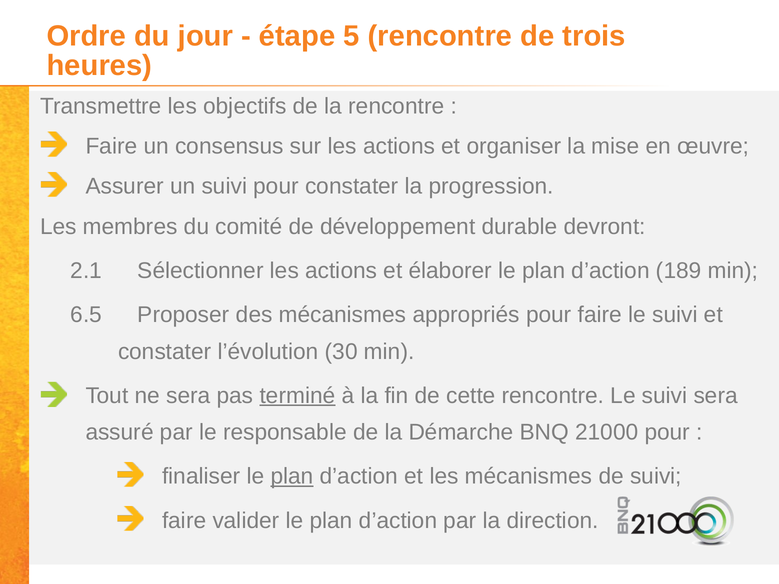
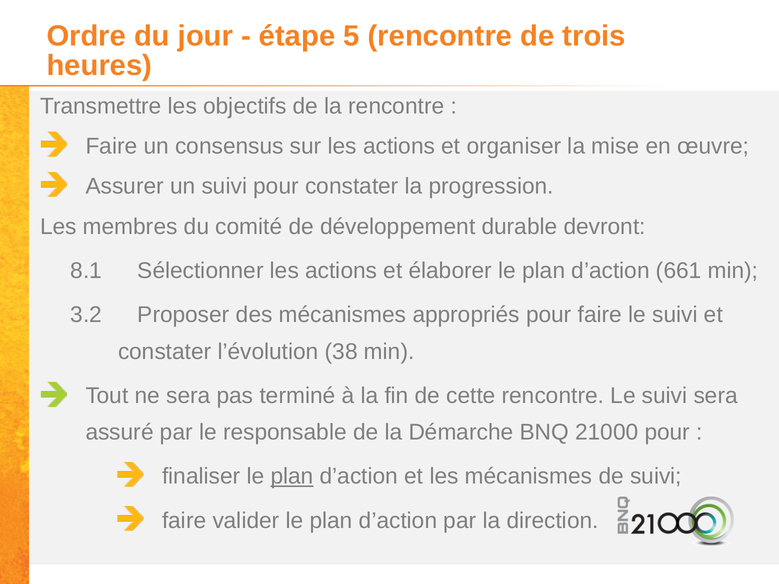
2.1: 2.1 -> 8.1
189: 189 -> 661
6.5: 6.5 -> 3.2
30: 30 -> 38
terminé underline: present -> none
